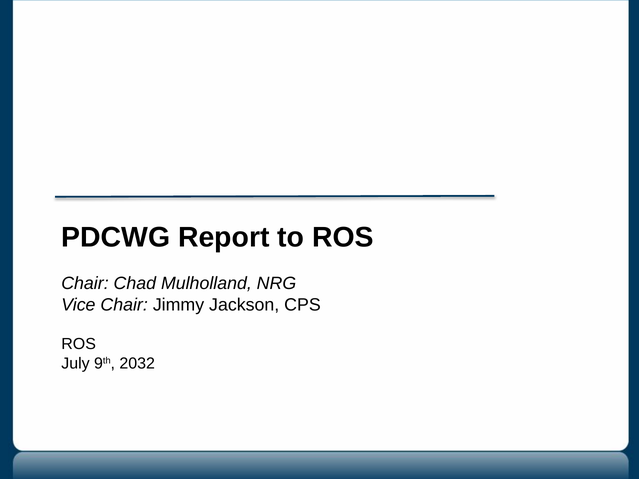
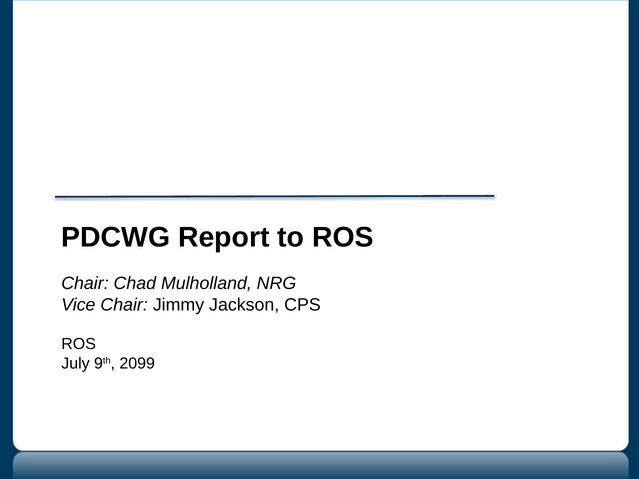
2032: 2032 -> 2099
